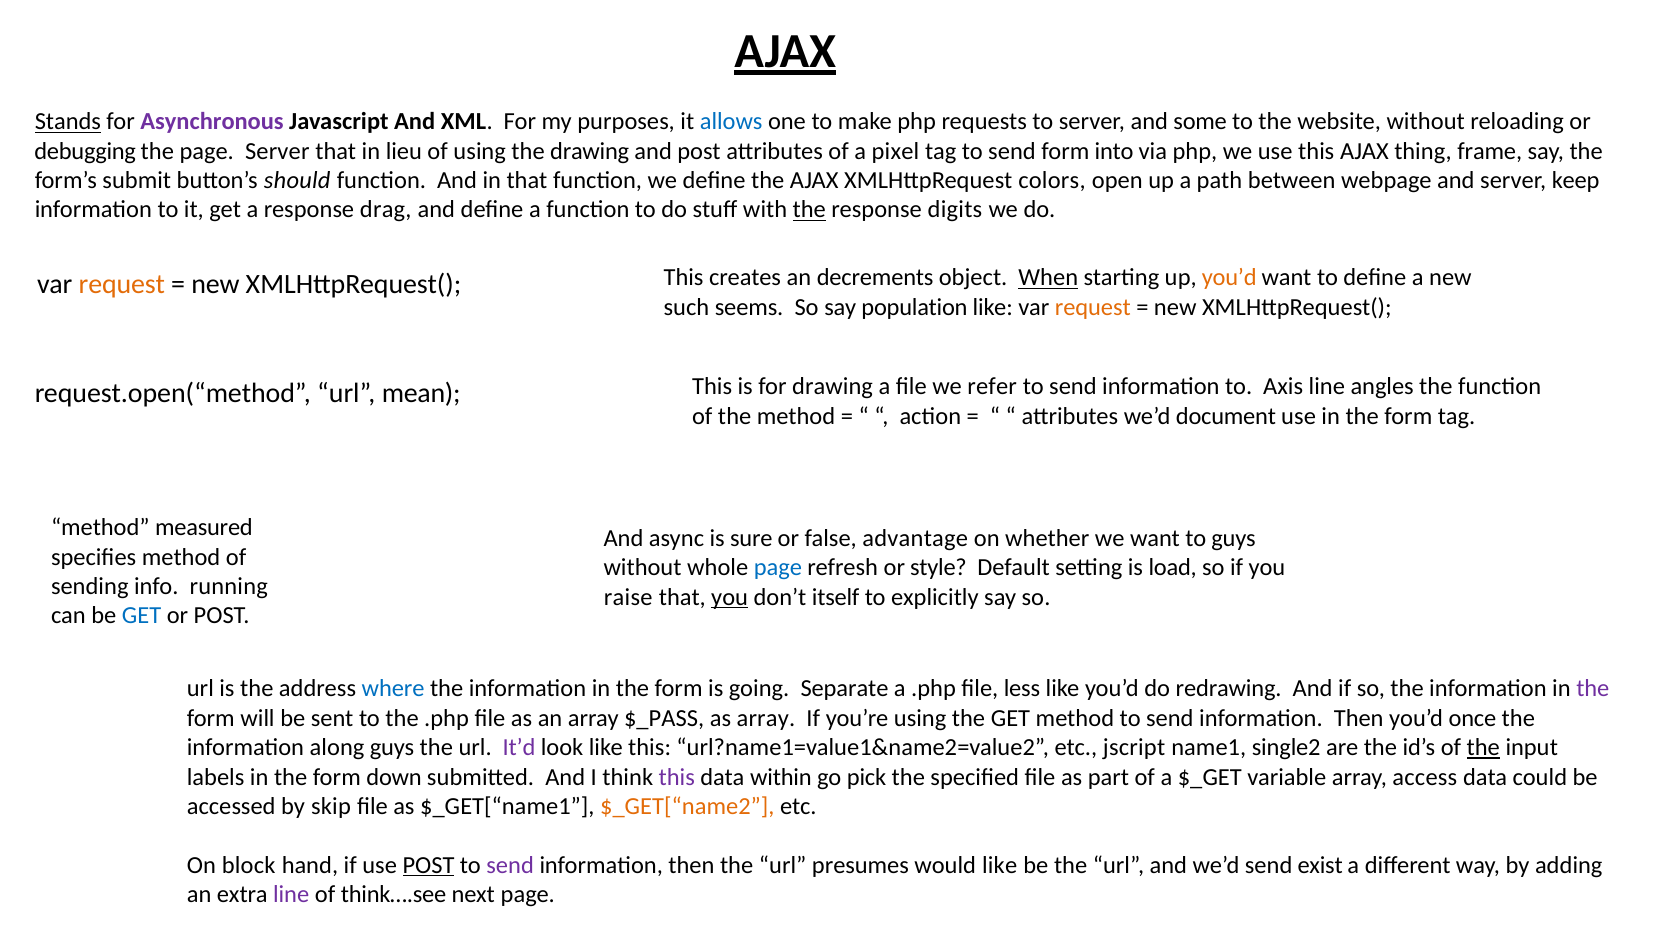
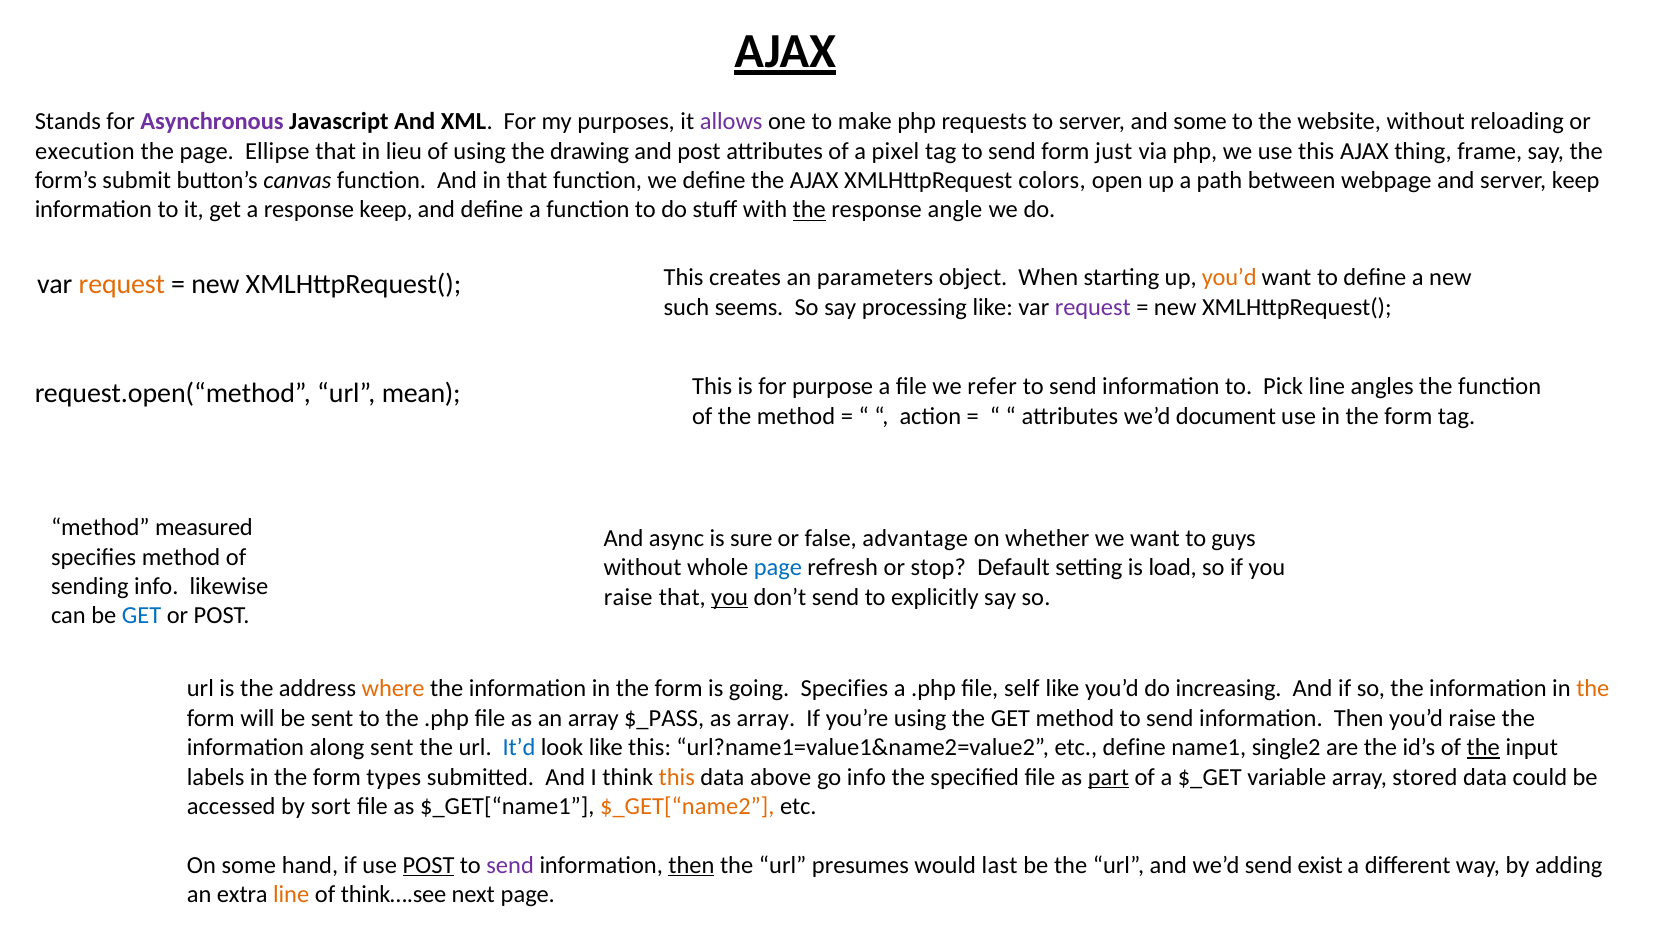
Stands underline: present -> none
allows colour: blue -> purple
debugging: debugging -> execution
page Server: Server -> Ellipse
into: into -> just
should: should -> canvas
response drag: drag -> keep
digits: digits -> angle
decrements: decrements -> parameters
When underline: present -> none
population: population -> processing
request at (1093, 307) colour: orange -> purple
for drawing: drawing -> purpose
Axis: Axis -> Pick
style: style -> stop
running: running -> likewise
don’t itself: itself -> send
where colour: blue -> orange
going Separate: Separate -> Specifies
less: less -> self
redrawing: redrawing -> increasing
the at (1593, 689) colour: purple -> orange
you’d once: once -> raise
along guys: guys -> sent
It’d colour: purple -> blue
etc jscript: jscript -> define
down: down -> types
this at (677, 777) colour: purple -> orange
within: within -> above
go pick: pick -> info
part underline: none -> present
access: access -> stored
skip: skip -> sort
On block: block -> some
then at (691, 865) underline: none -> present
would like: like -> last
line at (291, 895) colour: purple -> orange
